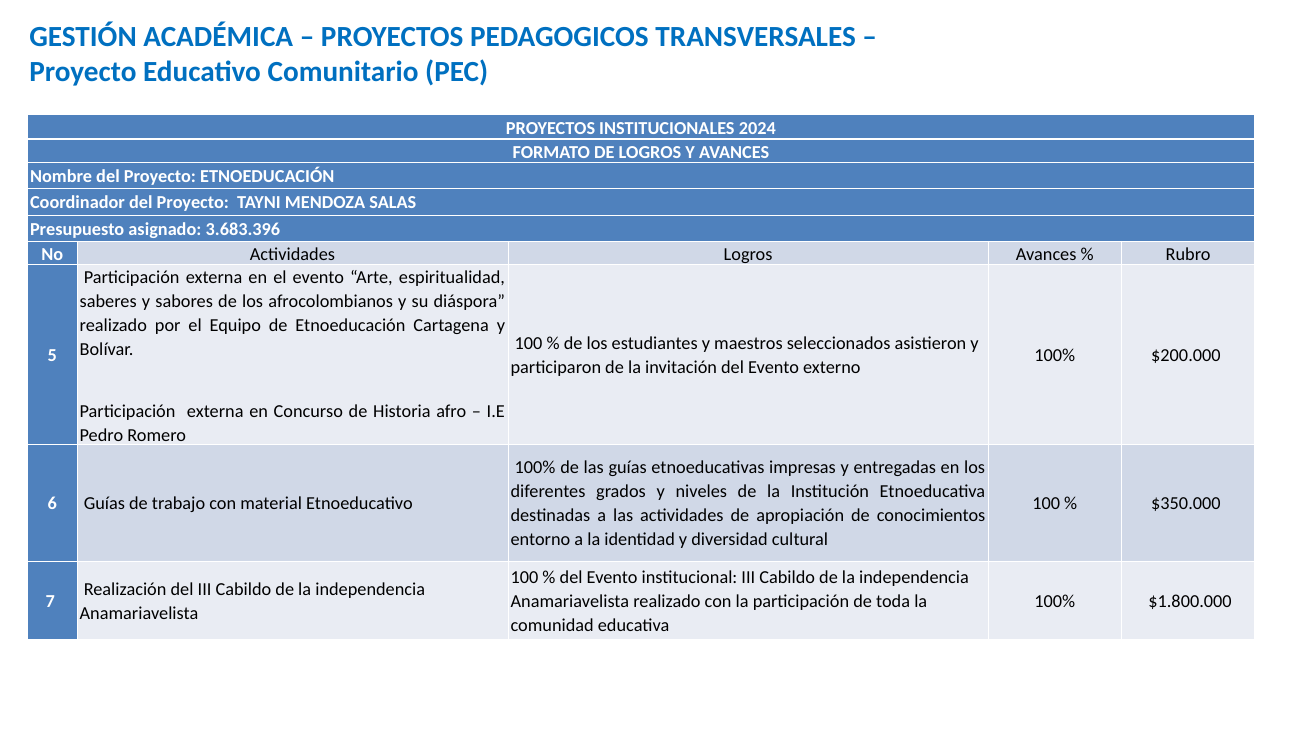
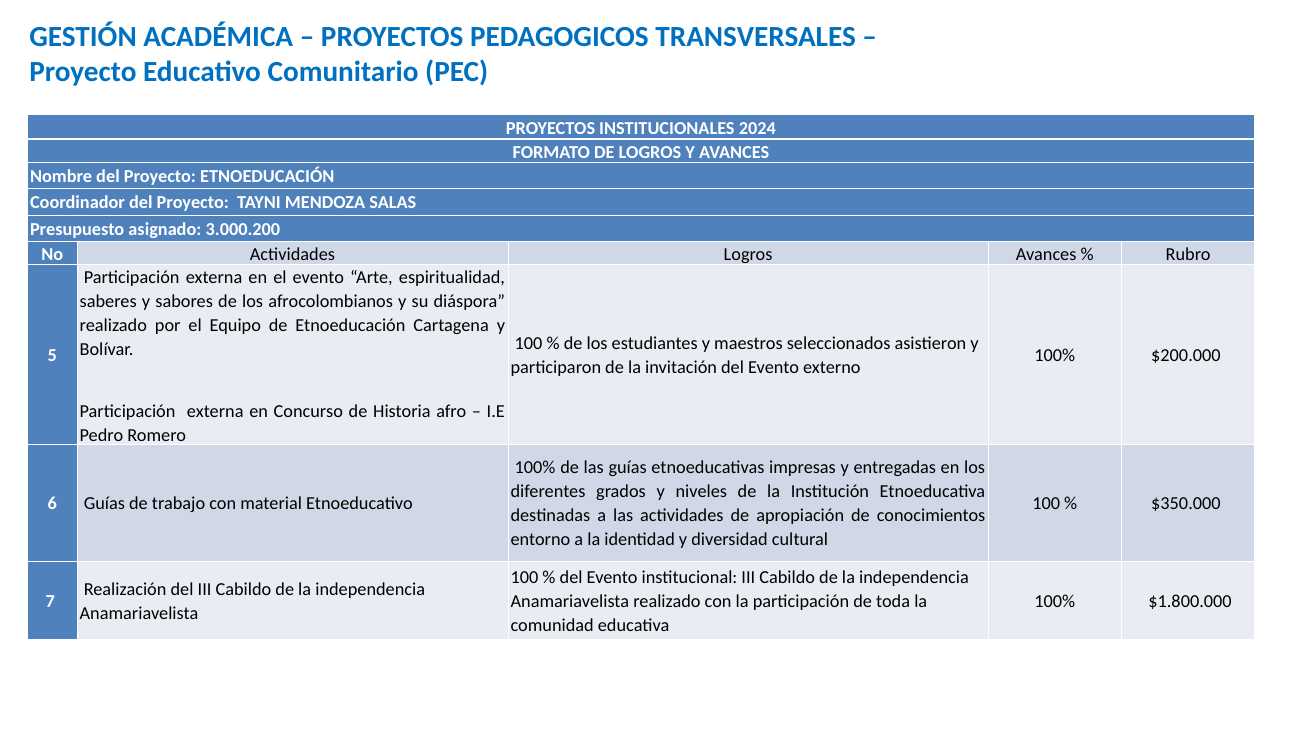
3.683.396: 3.683.396 -> 3.000.200
